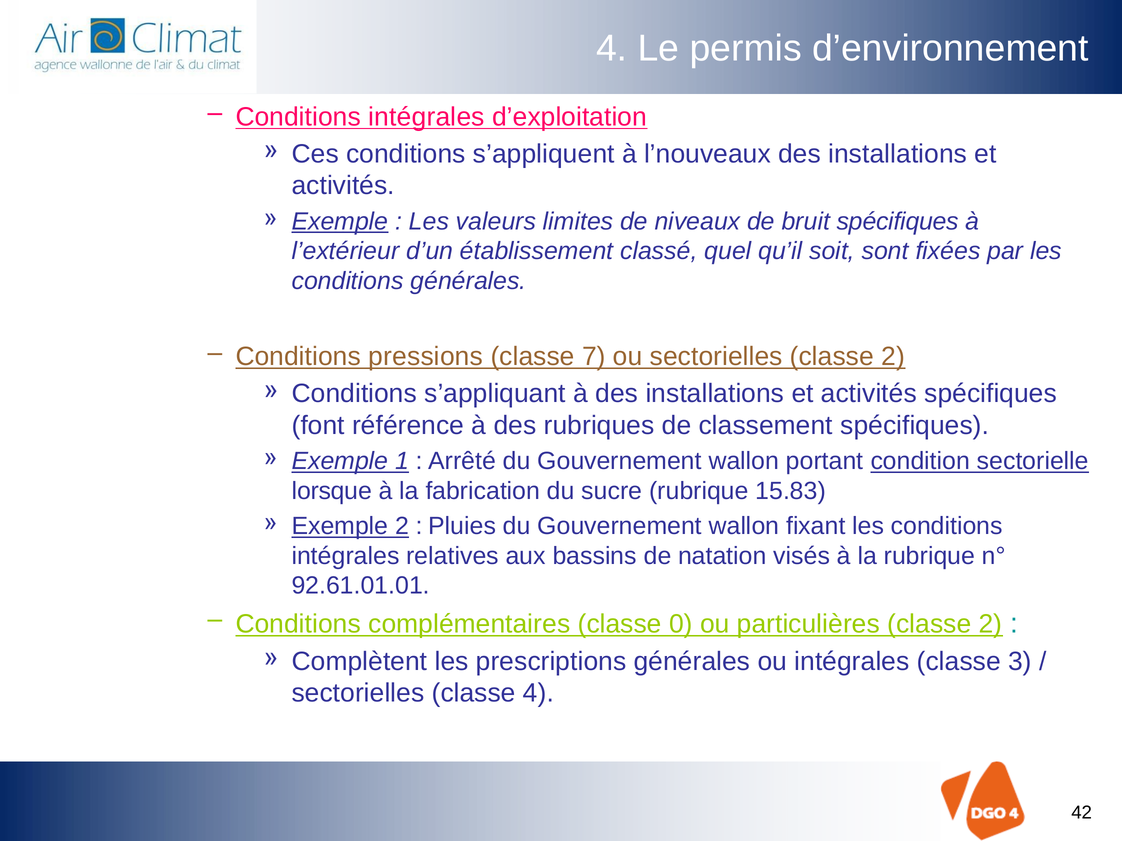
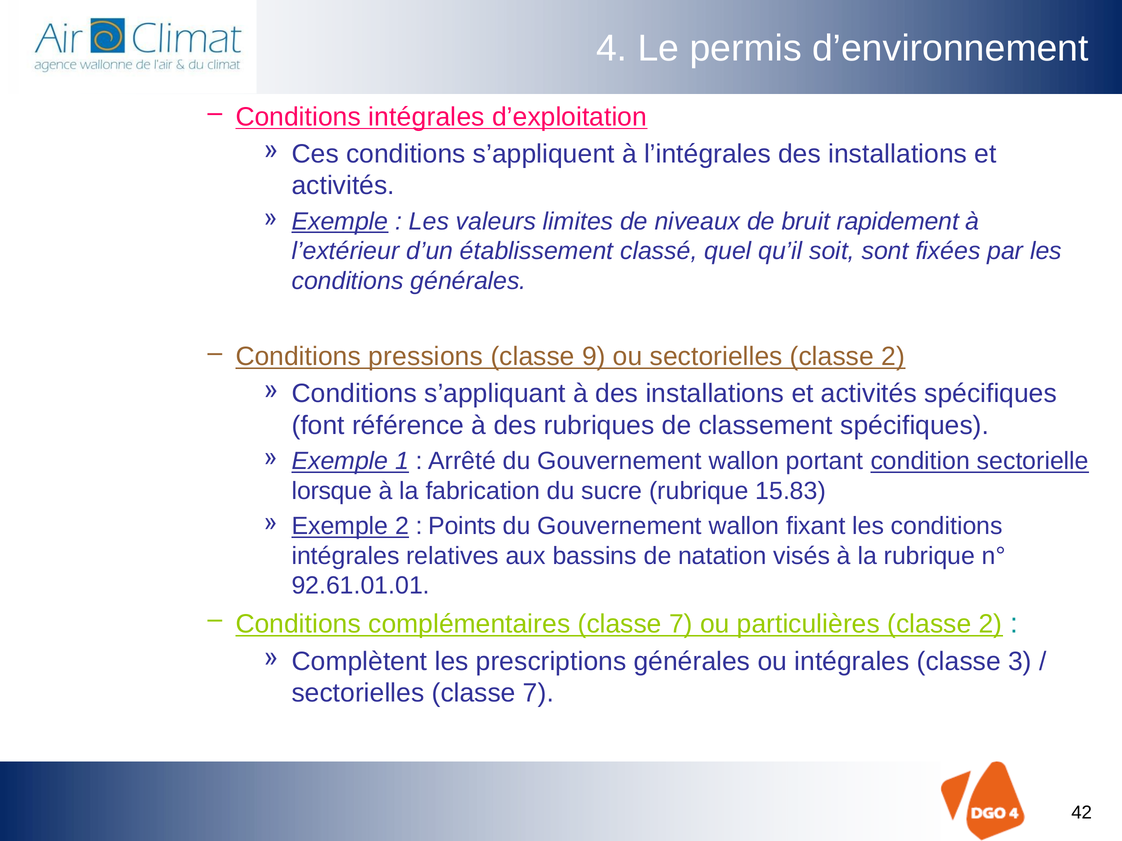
l’nouveaux: l’nouveaux -> l’intégrales
bruit spécifiques: spécifiques -> rapidement
7: 7 -> 9
Pluies: Pluies -> Points
complémentaires classe 0: 0 -> 7
sectorielles classe 4: 4 -> 7
